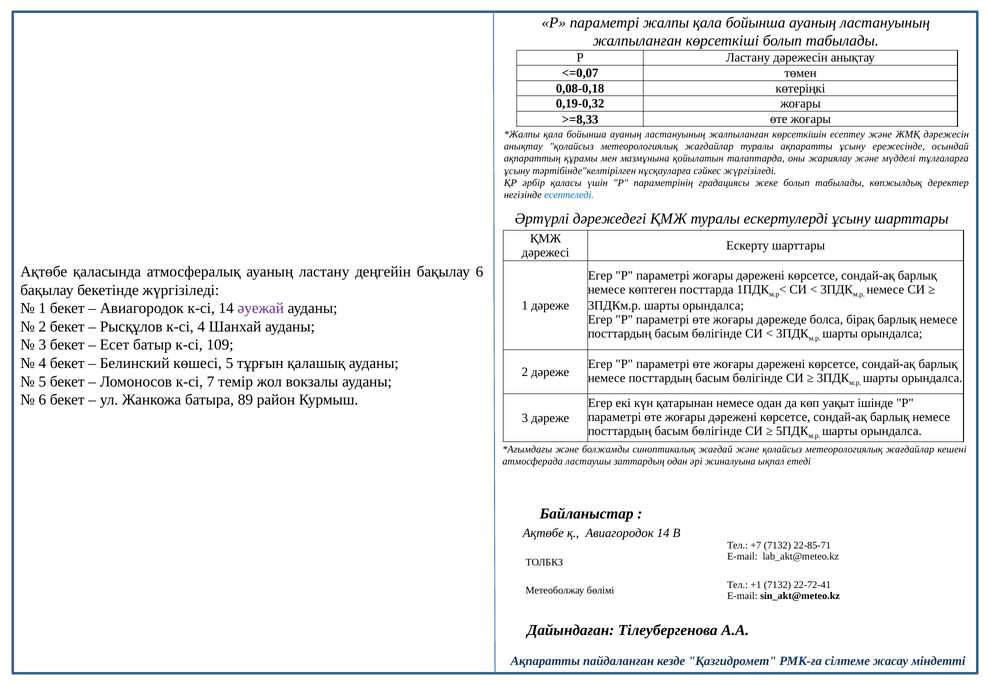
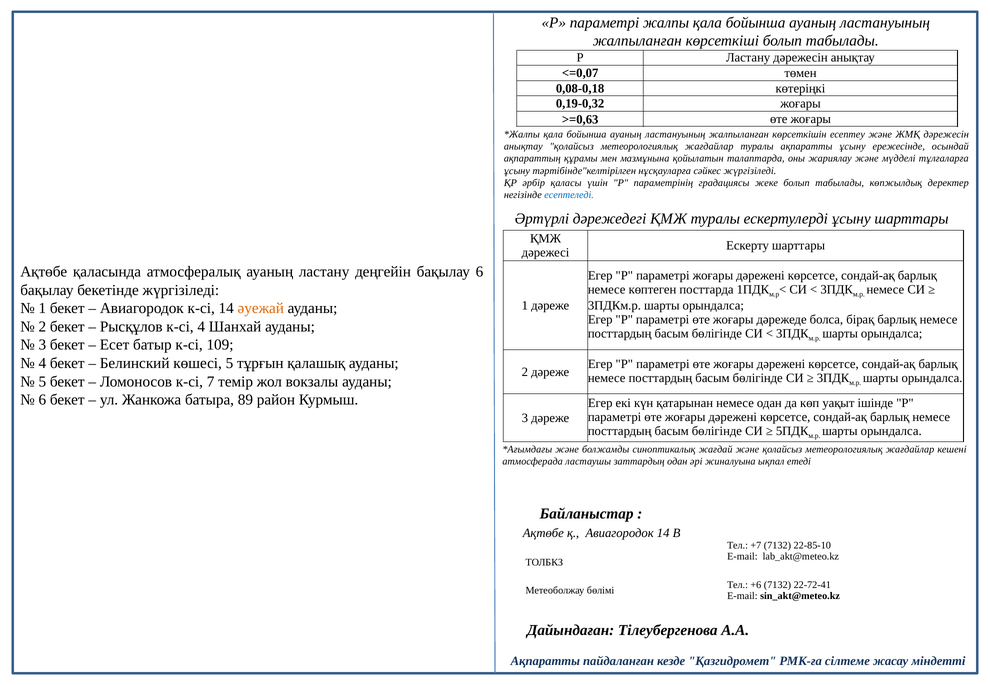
>=8,33: >=8,33 -> >=0,63
әуежай colour: purple -> orange
22-85-71: 22-85-71 -> 22-85-10
+1: +1 -> +6
